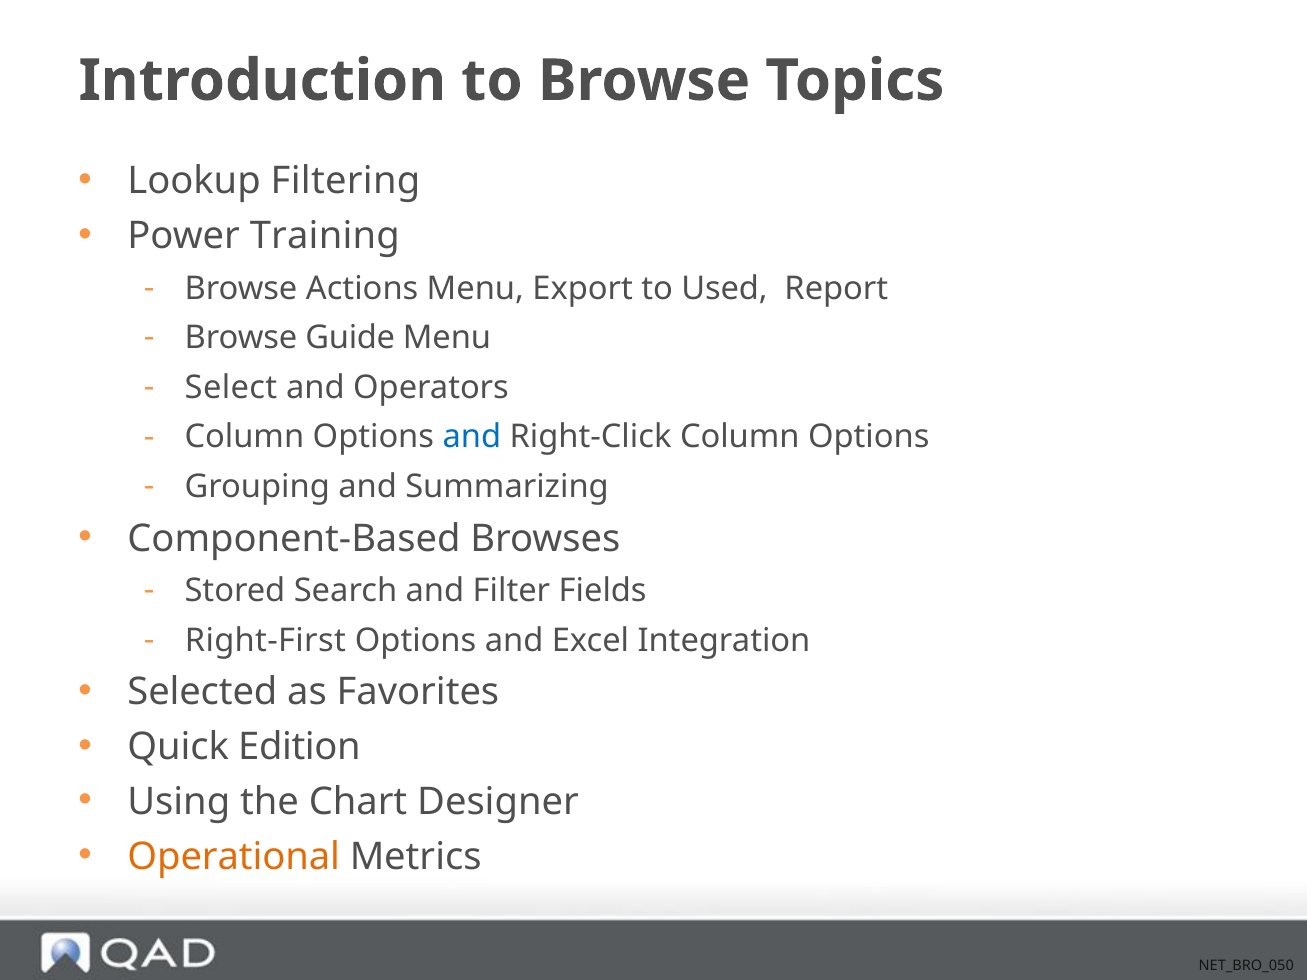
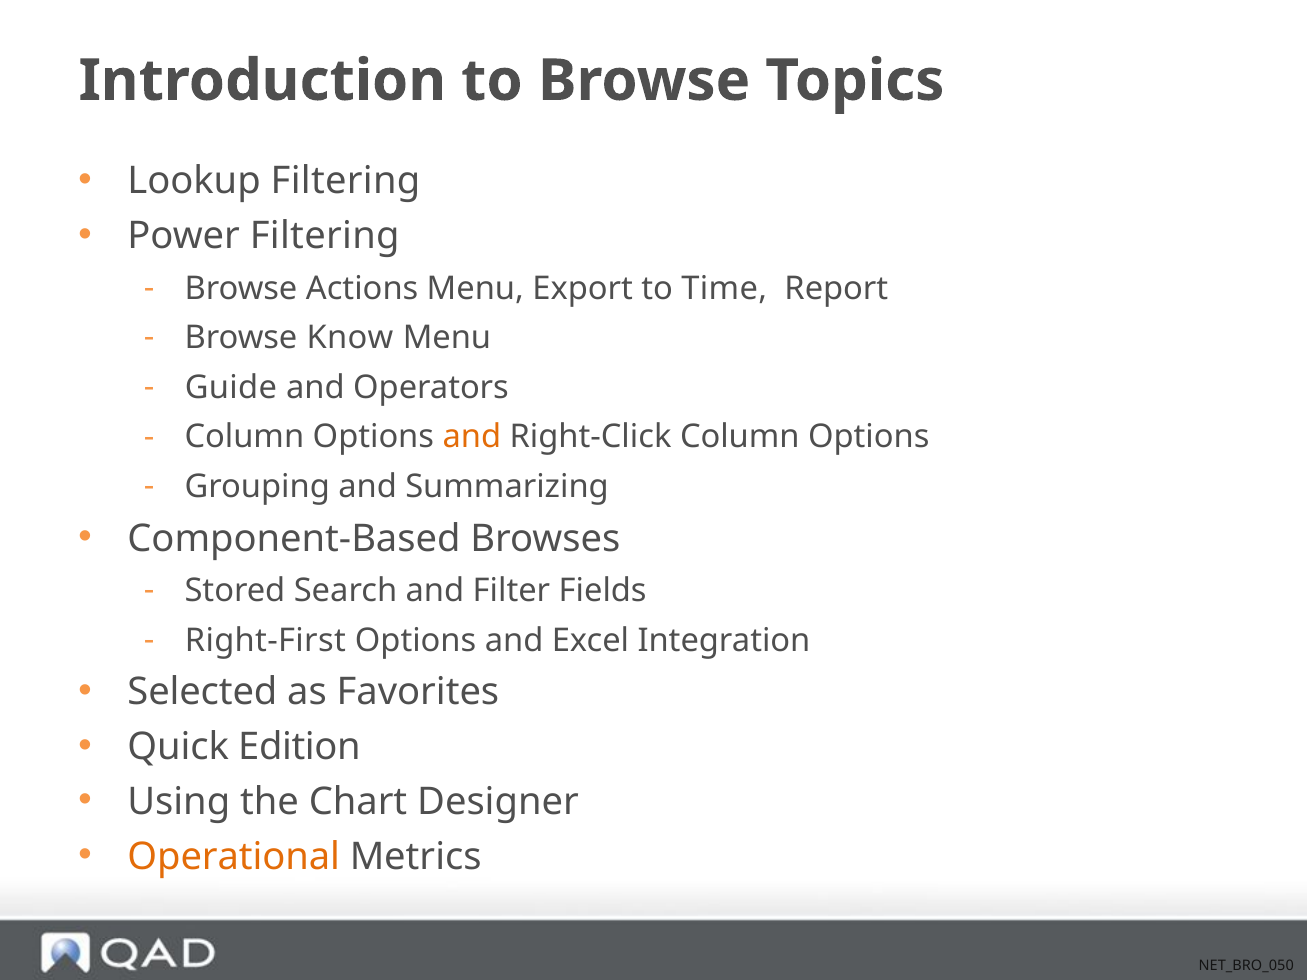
Power Training: Training -> Filtering
Used: Used -> Time
Guide: Guide -> Know
Select: Select -> Guide
and at (472, 437) colour: blue -> orange
